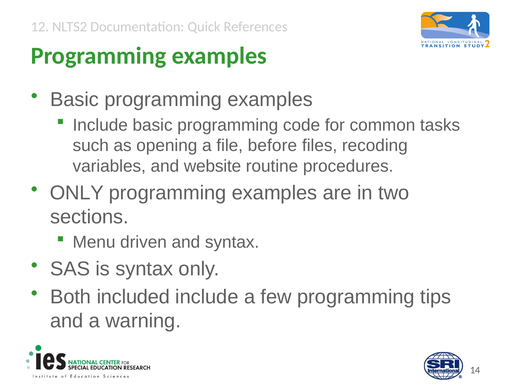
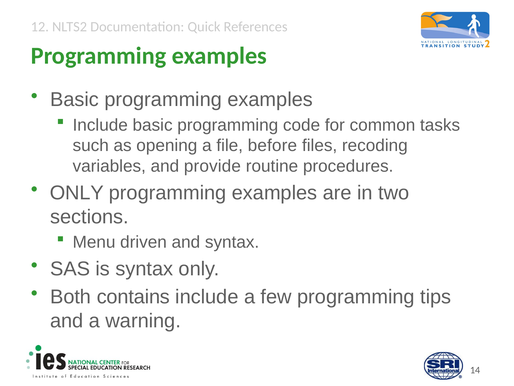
website: website -> provide
included: included -> contains
